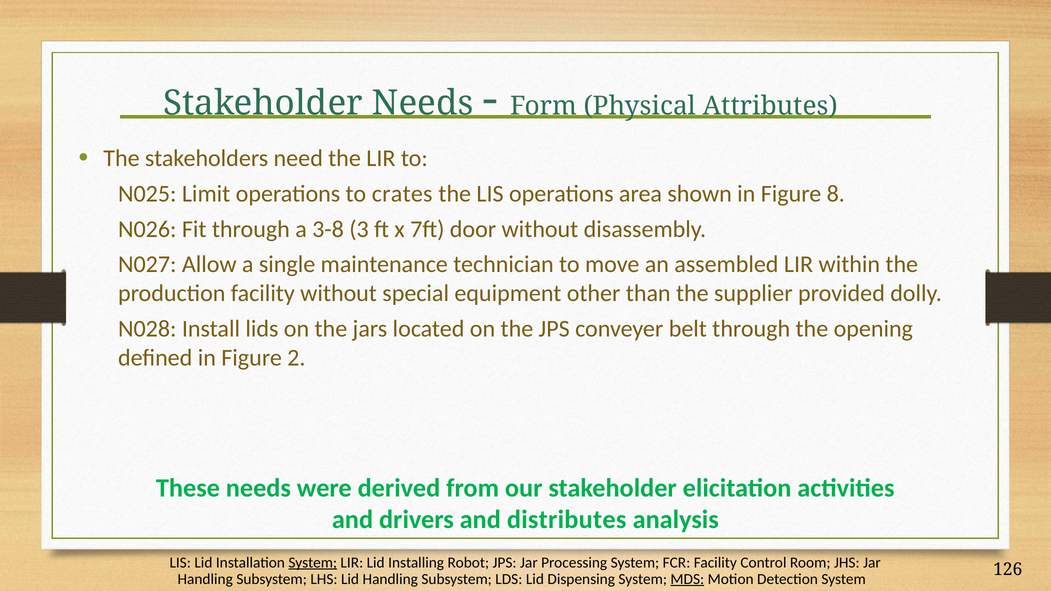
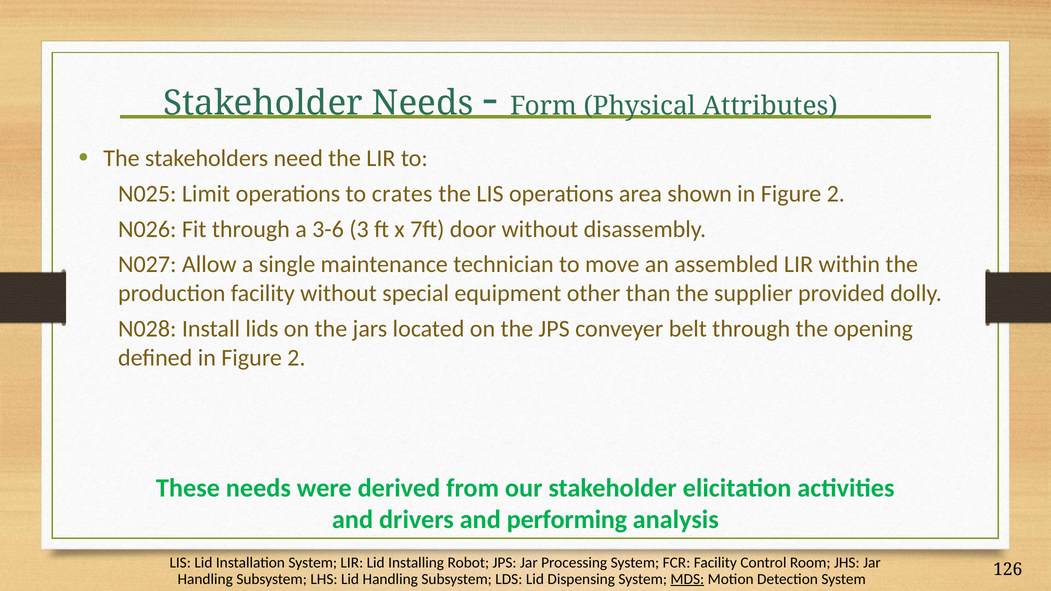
shown in Figure 8: 8 -> 2
3-8: 3-8 -> 3-6
distributes: distributes -> performing
System at (313, 563) underline: present -> none
